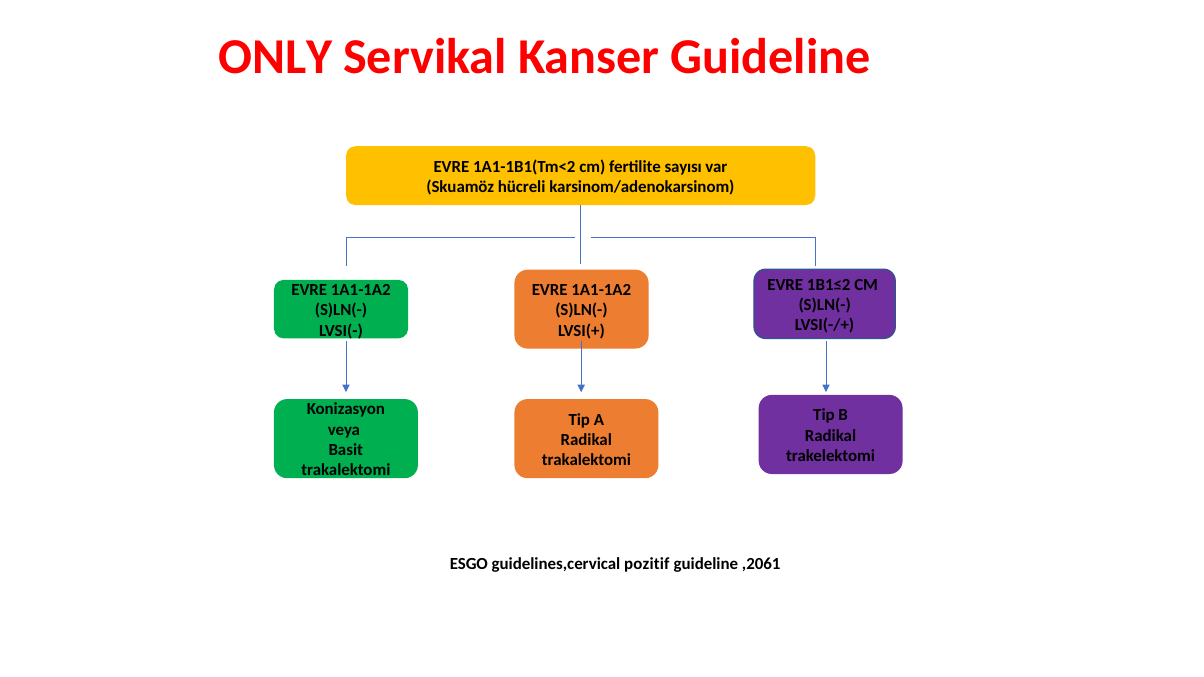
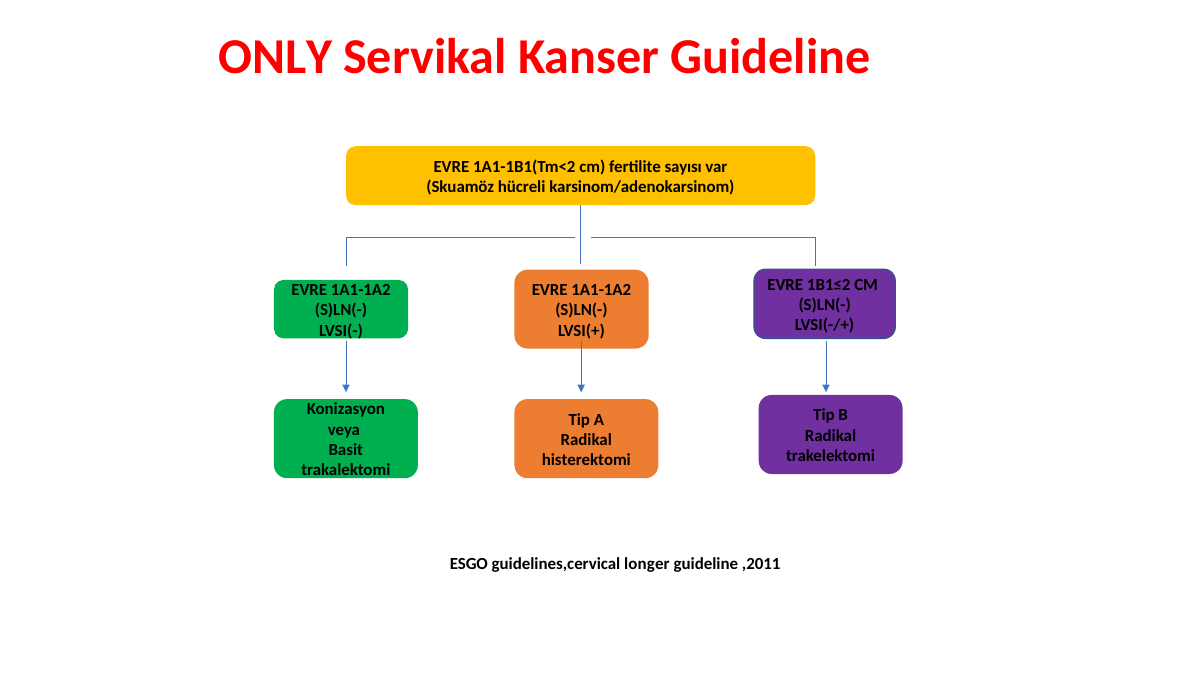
trakalektomi at (586, 460): trakalektomi -> histerektomi
pozitif: pozitif -> longer
,2061: ,2061 -> ,2011
